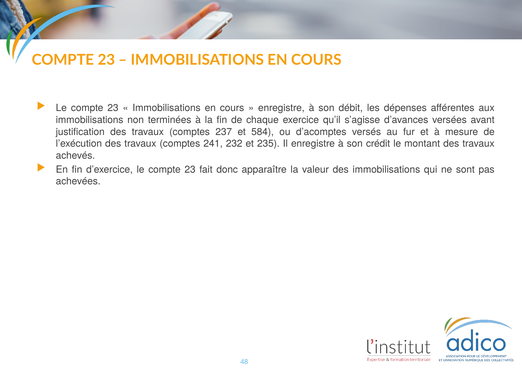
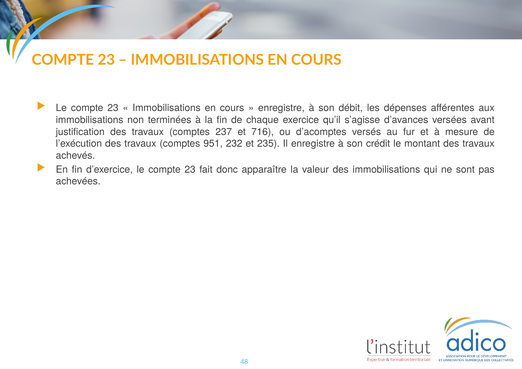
584: 584 -> 716
241: 241 -> 951
